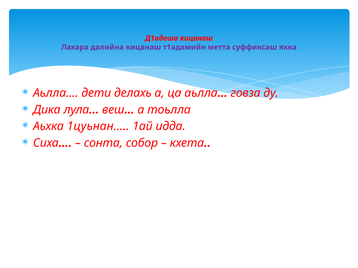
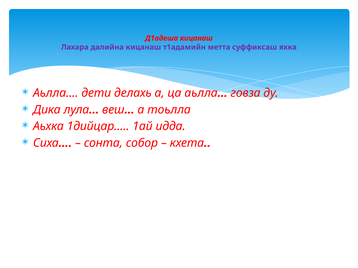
1цуьнан…: 1цуьнан… -> 1дийцар…
